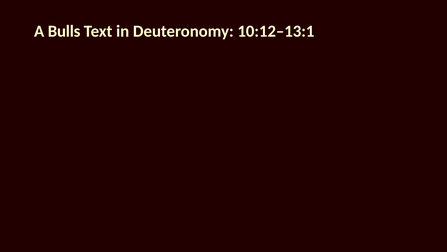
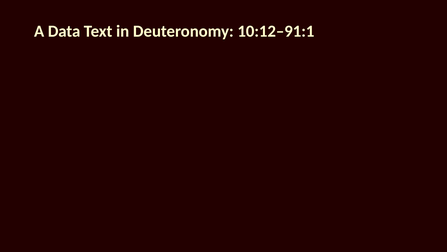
Bulls: Bulls -> Data
10:12–13:1: 10:12–13:1 -> 10:12–91:1
